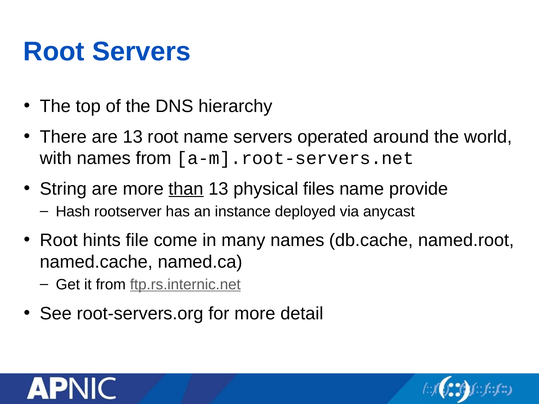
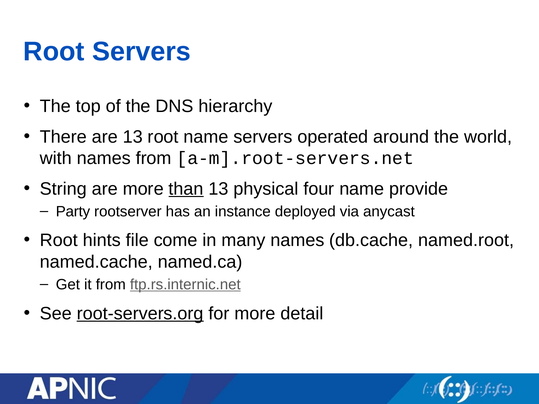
files: files -> four
Hash: Hash -> Party
root-servers.org underline: none -> present
